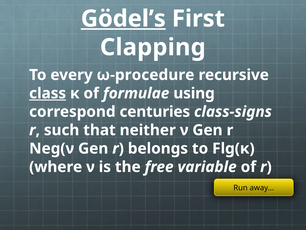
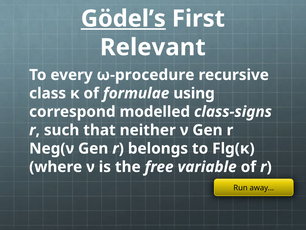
Clapping: Clapping -> Relevant
class underline: present -> none
centuries: centuries -> modelled
